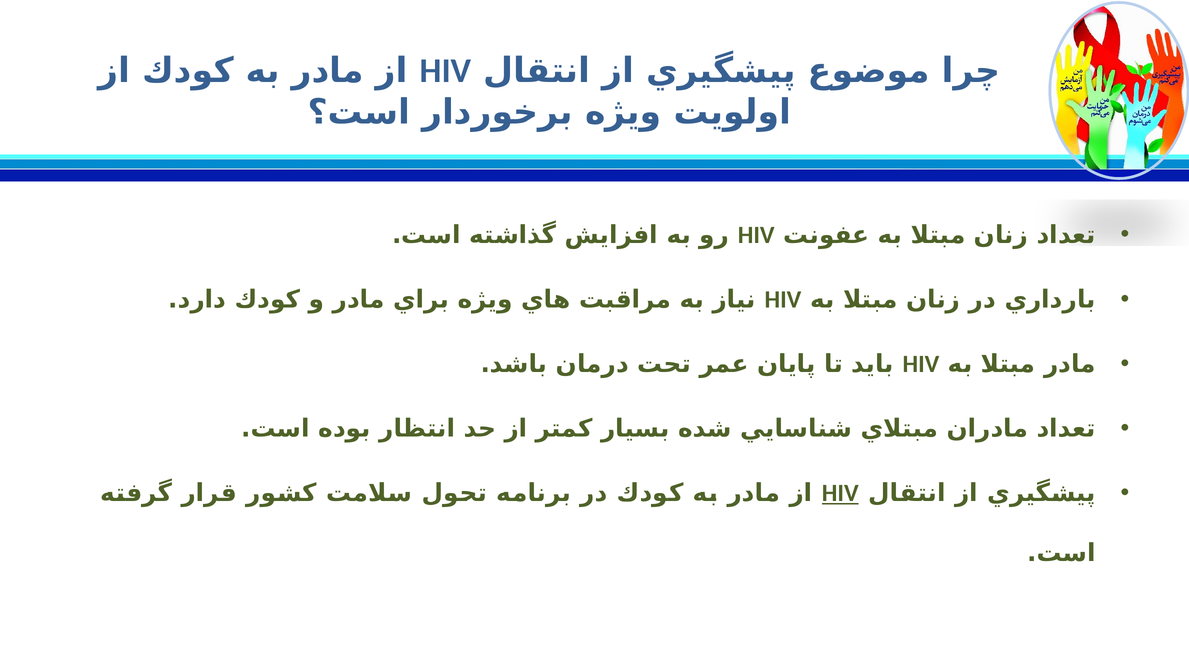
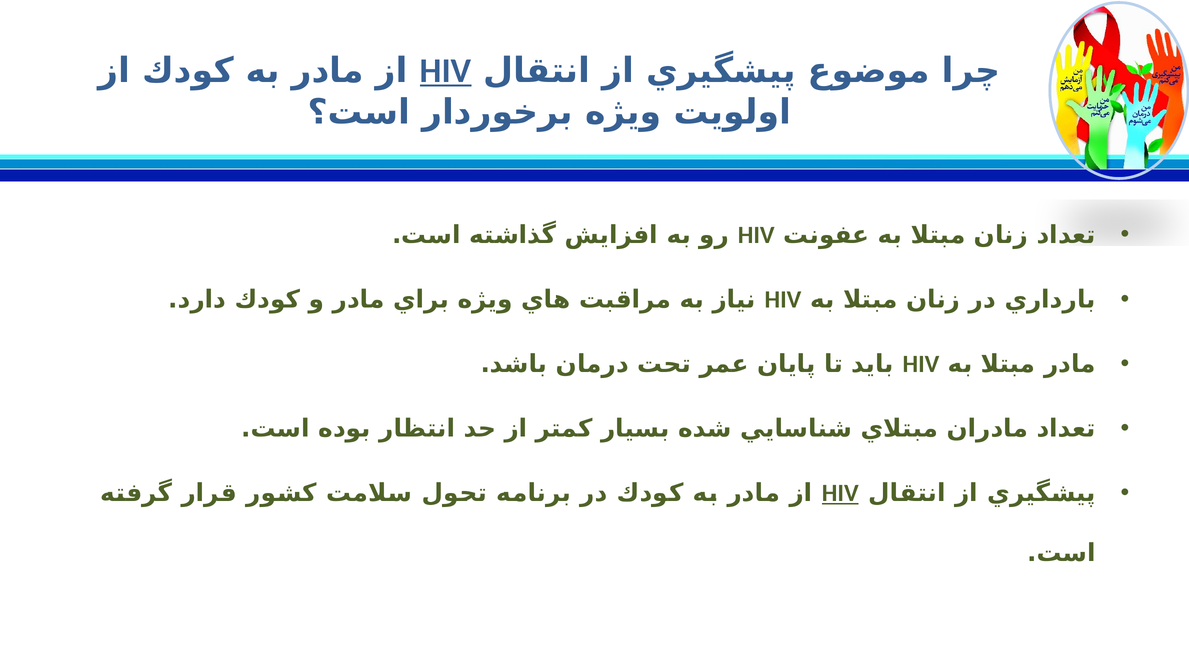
HIV at (446, 71) underline: none -> present
